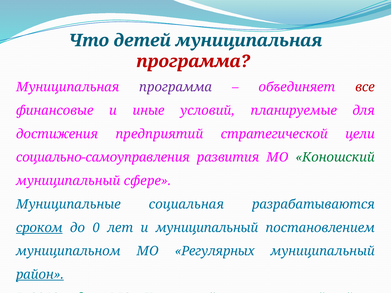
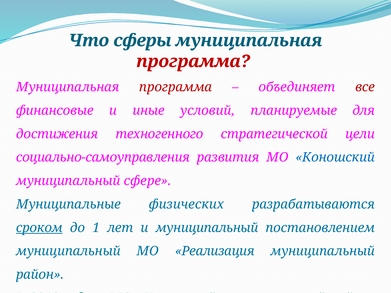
детей: детей -> сферы
программа at (176, 87) colour: purple -> red
предприятий: предприятий -> техногенного
Коношский at (335, 158) colour: green -> blue
социальная: социальная -> физических
0: 0 -> 1
муниципальном at (68, 251): муниципальном -> муниципальный
МО Регулярных: Регулярных -> Реализация
район at (40, 275) underline: present -> none
